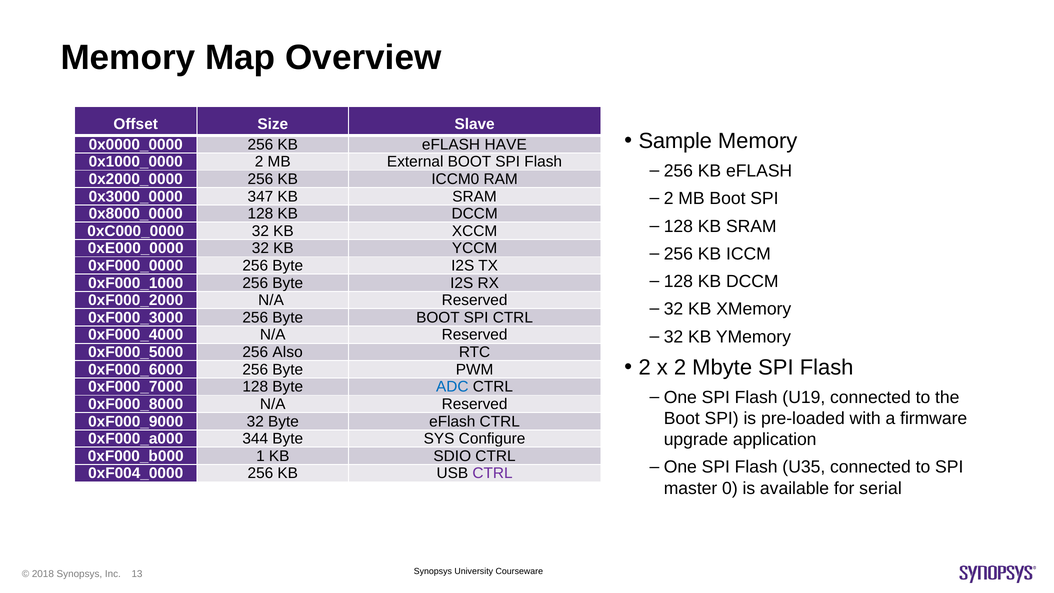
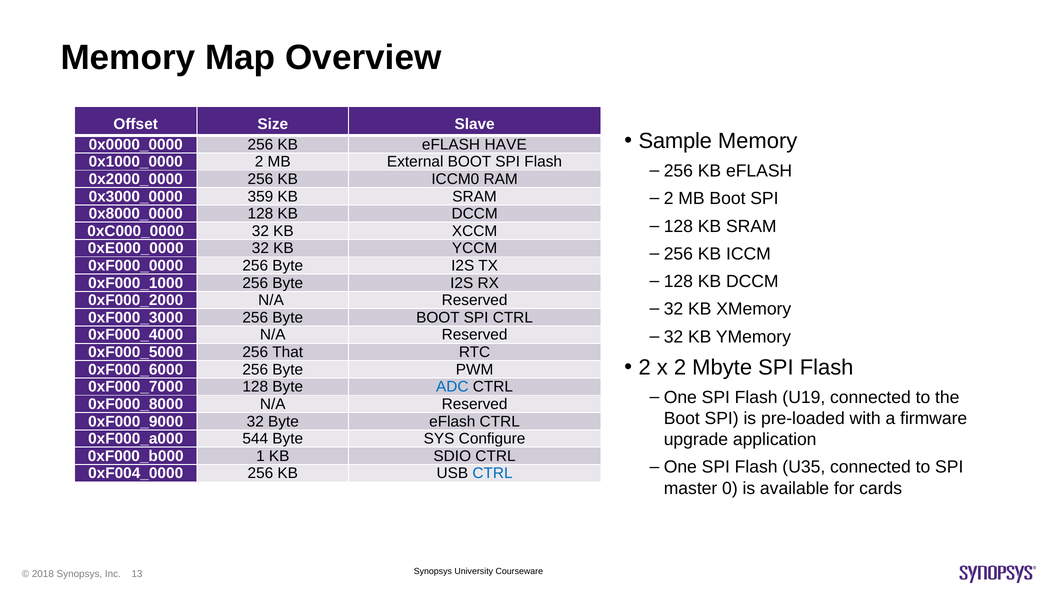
347: 347 -> 359
Also: Also -> That
344: 344 -> 544
CTRL at (493, 473) colour: purple -> blue
serial: serial -> cards
